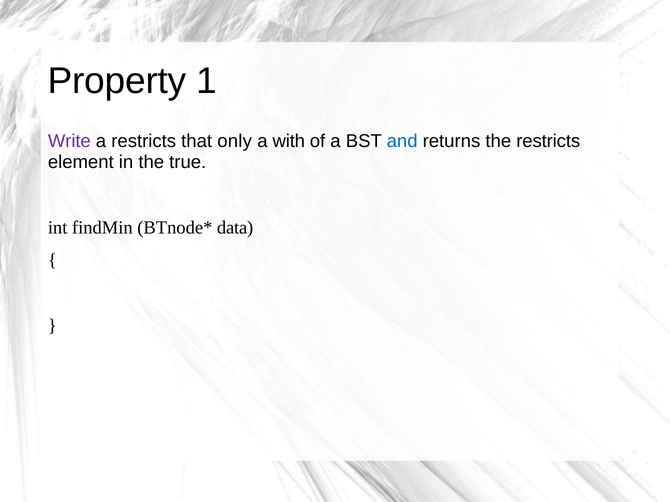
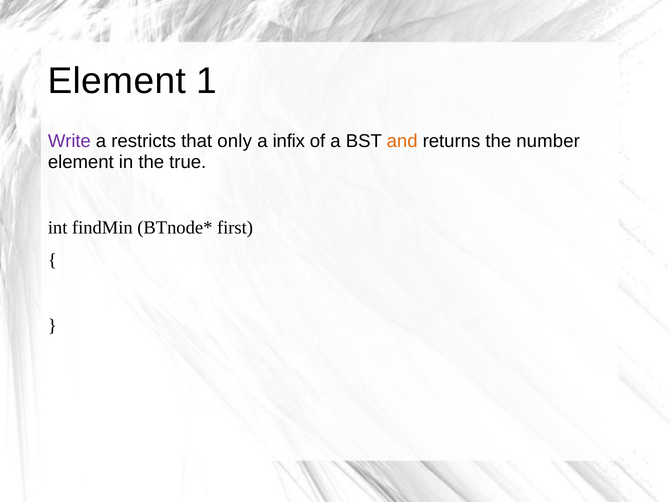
Property at (117, 81): Property -> Element
with: with -> infix
and colour: blue -> orange
the restricts: restricts -> number
data: data -> first
